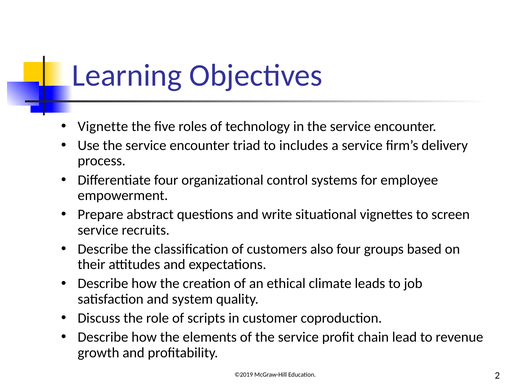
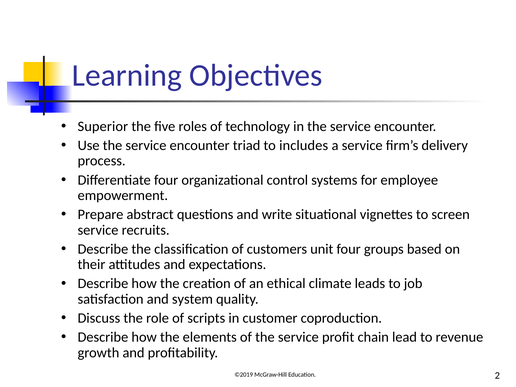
Vignette: Vignette -> Superior
also: also -> unit
